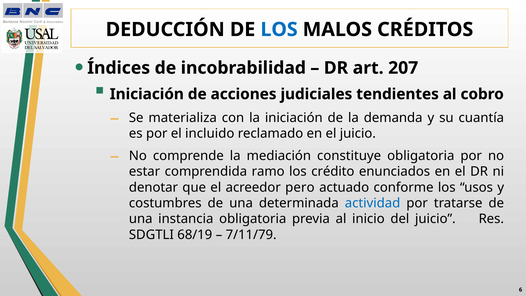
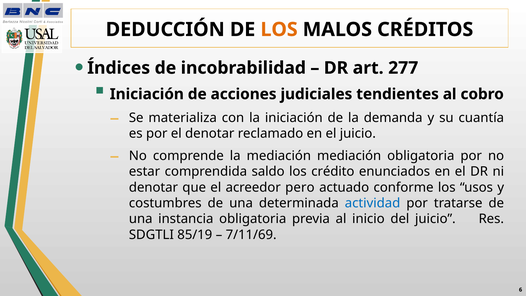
LOS at (279, 30) colour: blue -> orange
207: 207 -> 277
el incluido: incluido -> denotar
mediación constituye: constituye -> mediación
ramo: ramo -> saldo
68/19: 68/19 -> 85/19
7/11/79: 7/11/79 -> 7/11/69
